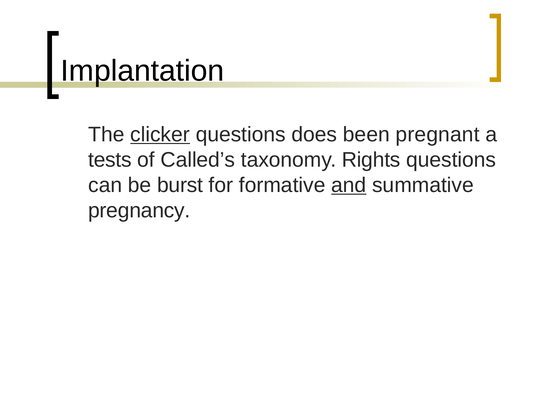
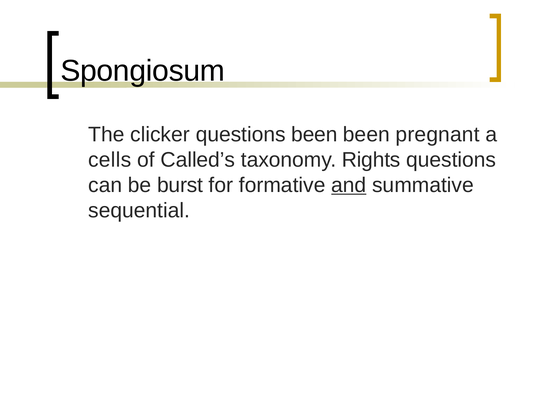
Implantation: Implantation -> Spongiosum
clicker underline: present -> none
questions does: does -> been
tests: tests -> cells
pregnancy: pregnancy -> sequential
